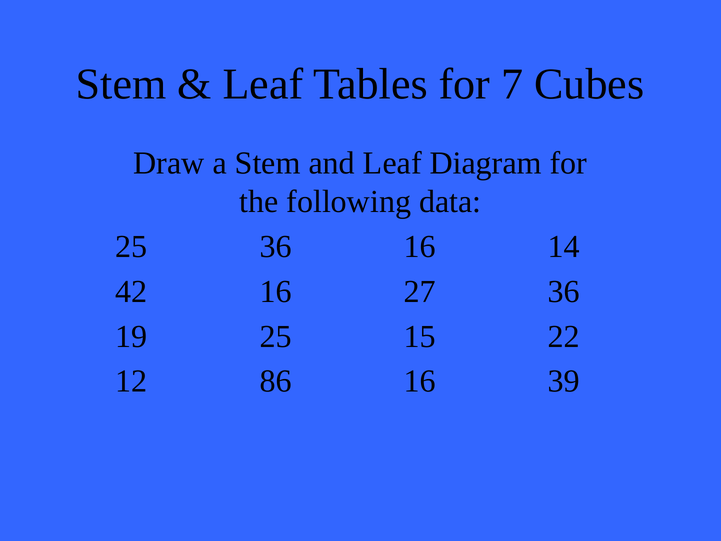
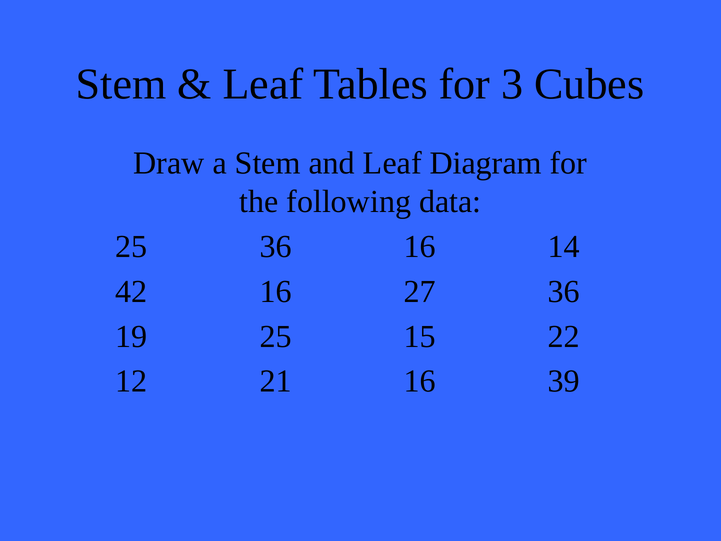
7: 7 -> 3
86: 86 -> 21
